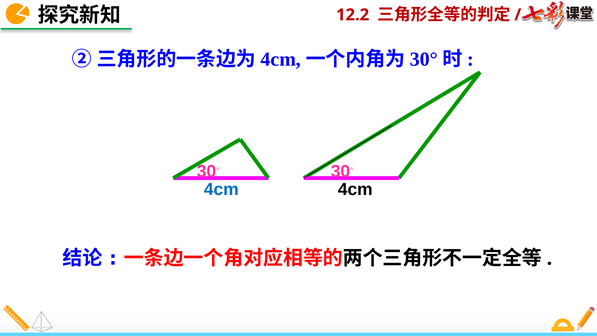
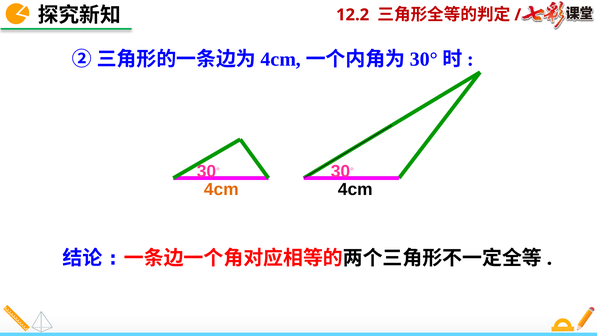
4cm at (221, 189) colour: blue -> orange
